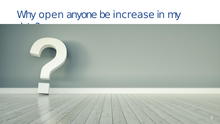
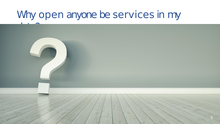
increase: increase -> services
